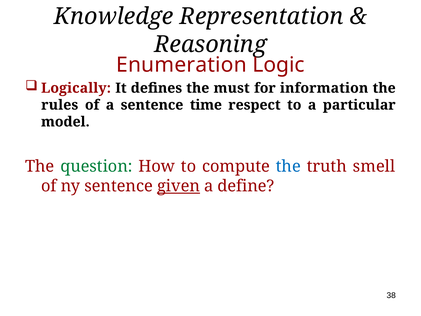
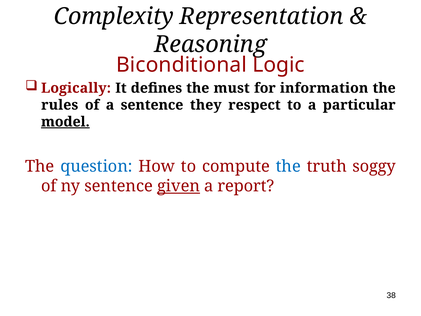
Knowledge: Knowledge -> Complexity
Enumeration: Enumeration -> Biconditional
time: time -> they
model underline: none -> present
question colour: green -> blue
smell: smell -> soggy
define: define -> report
